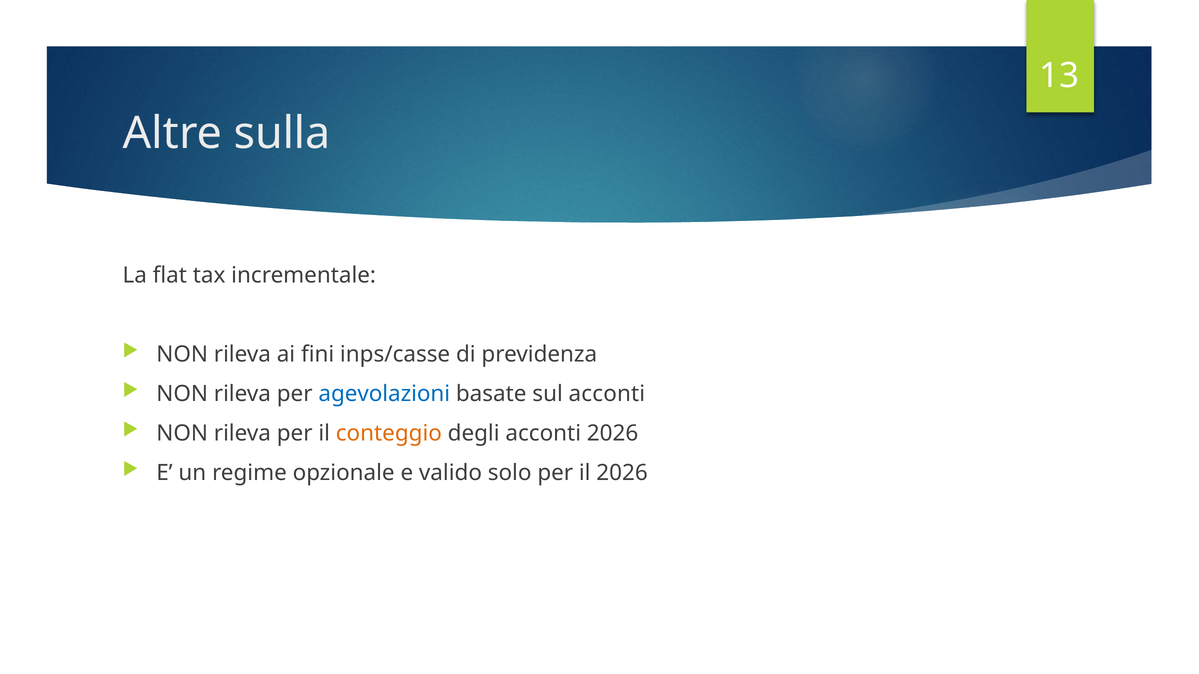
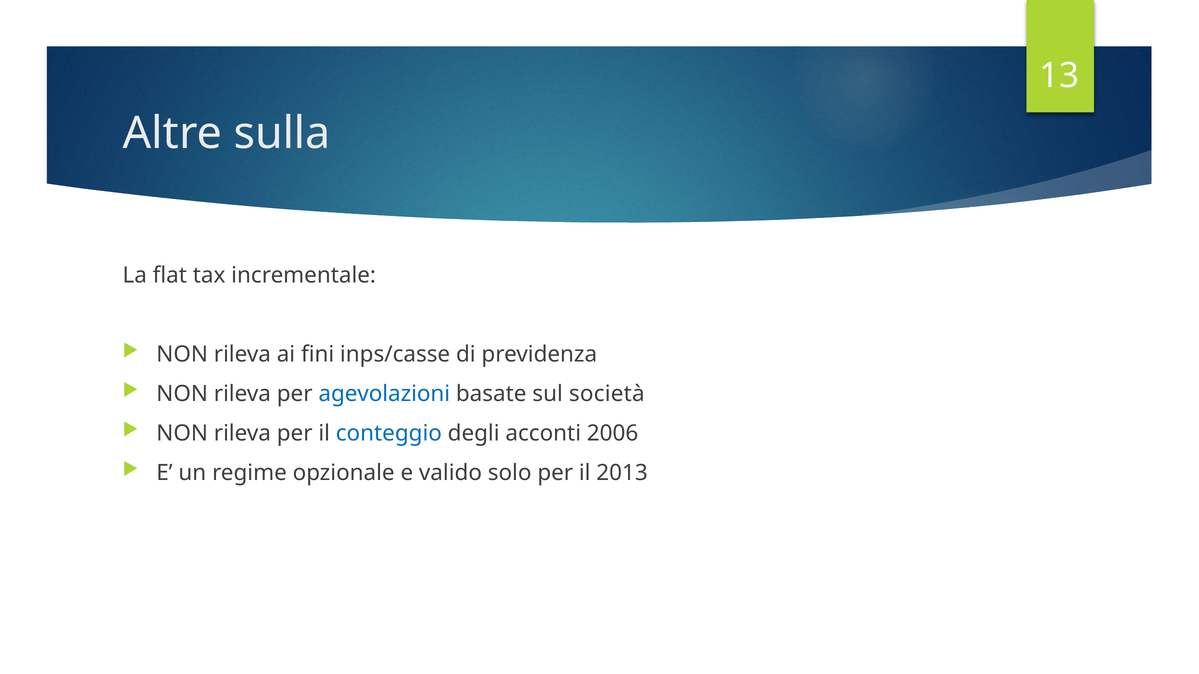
sul acconti: acconti -> società
conteggio colour: orange -> blue
acconti 2026: 2026 -> 2006
il 2026: 2026 -> 2013
